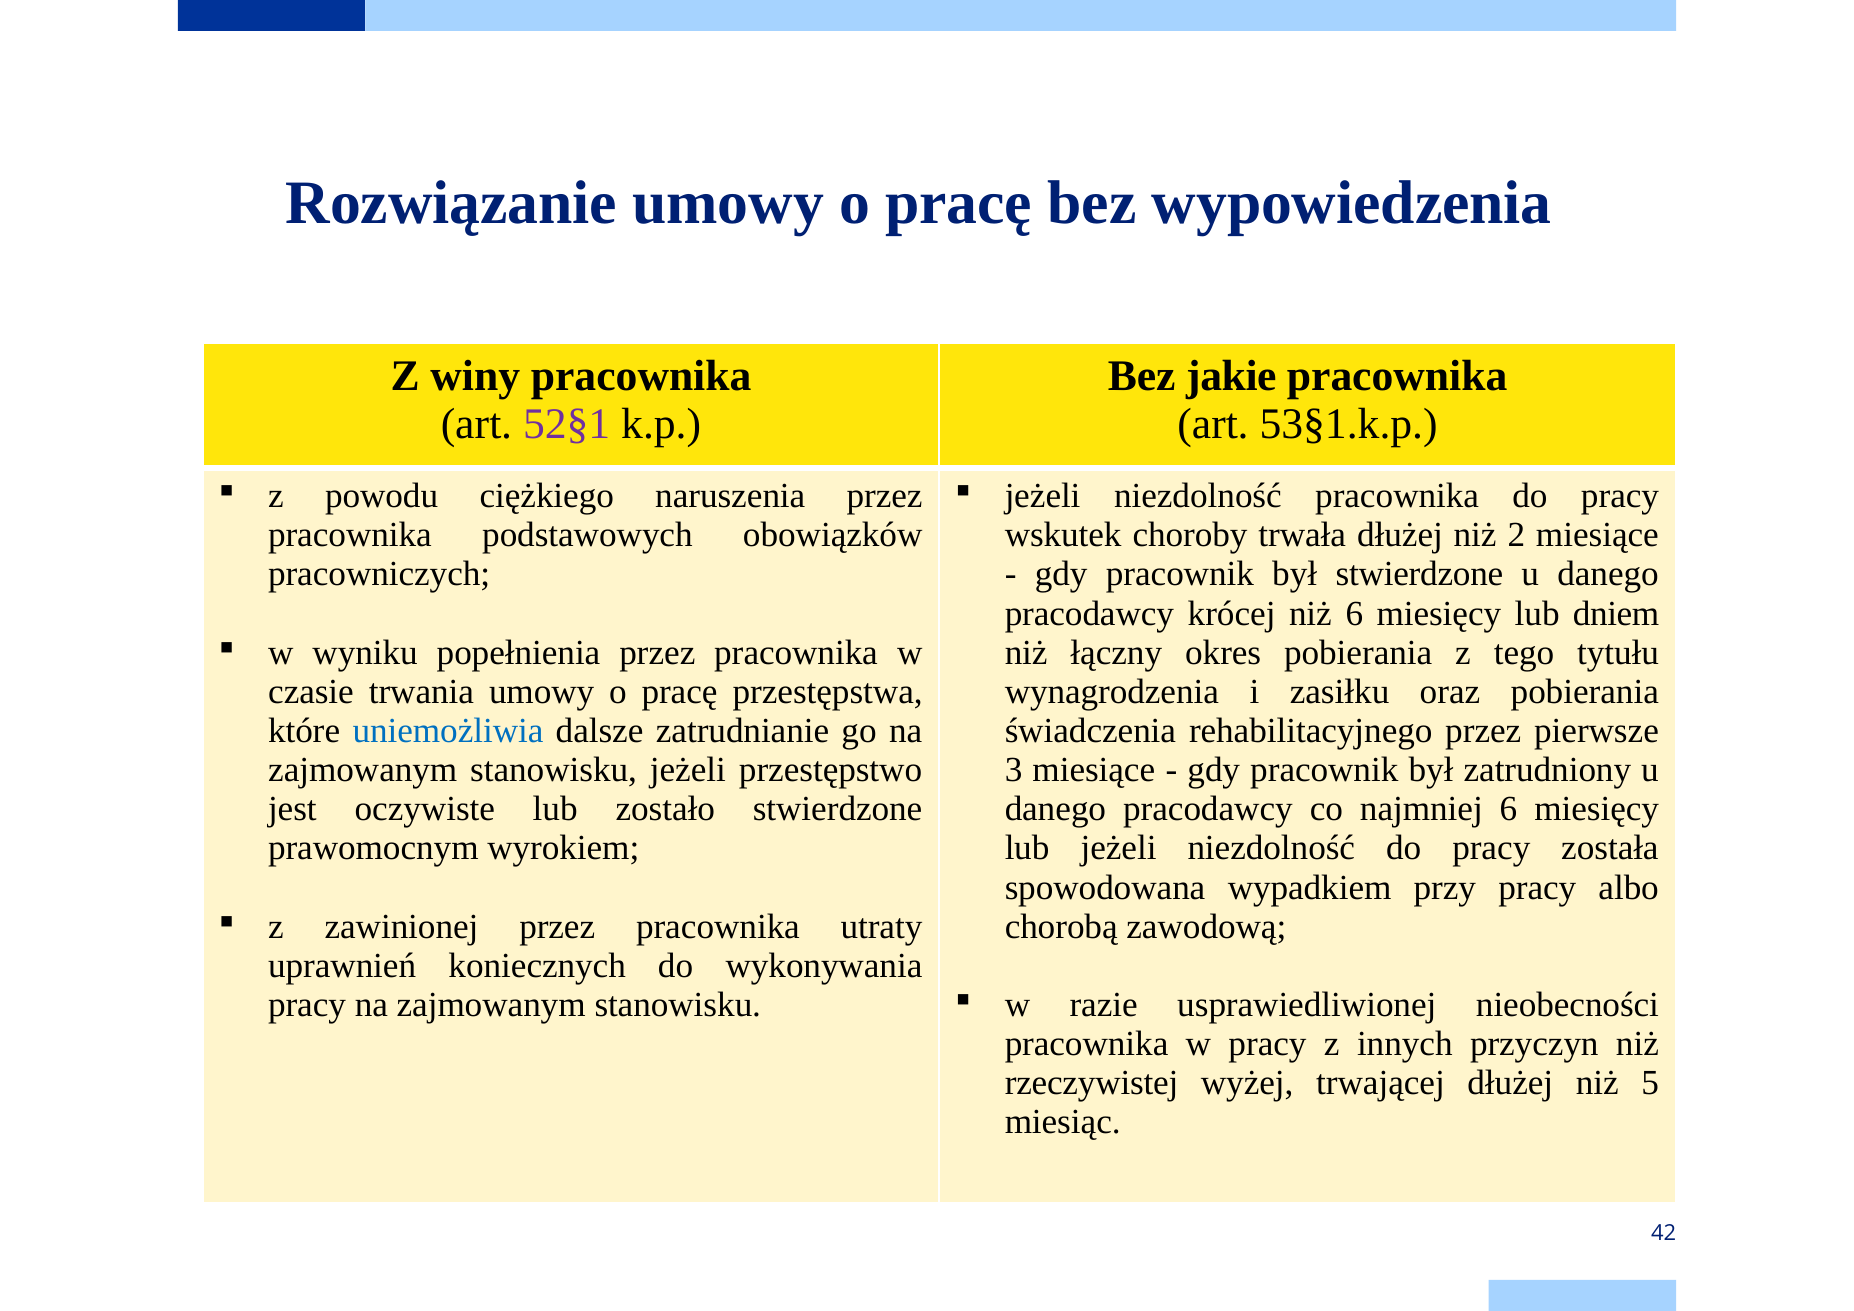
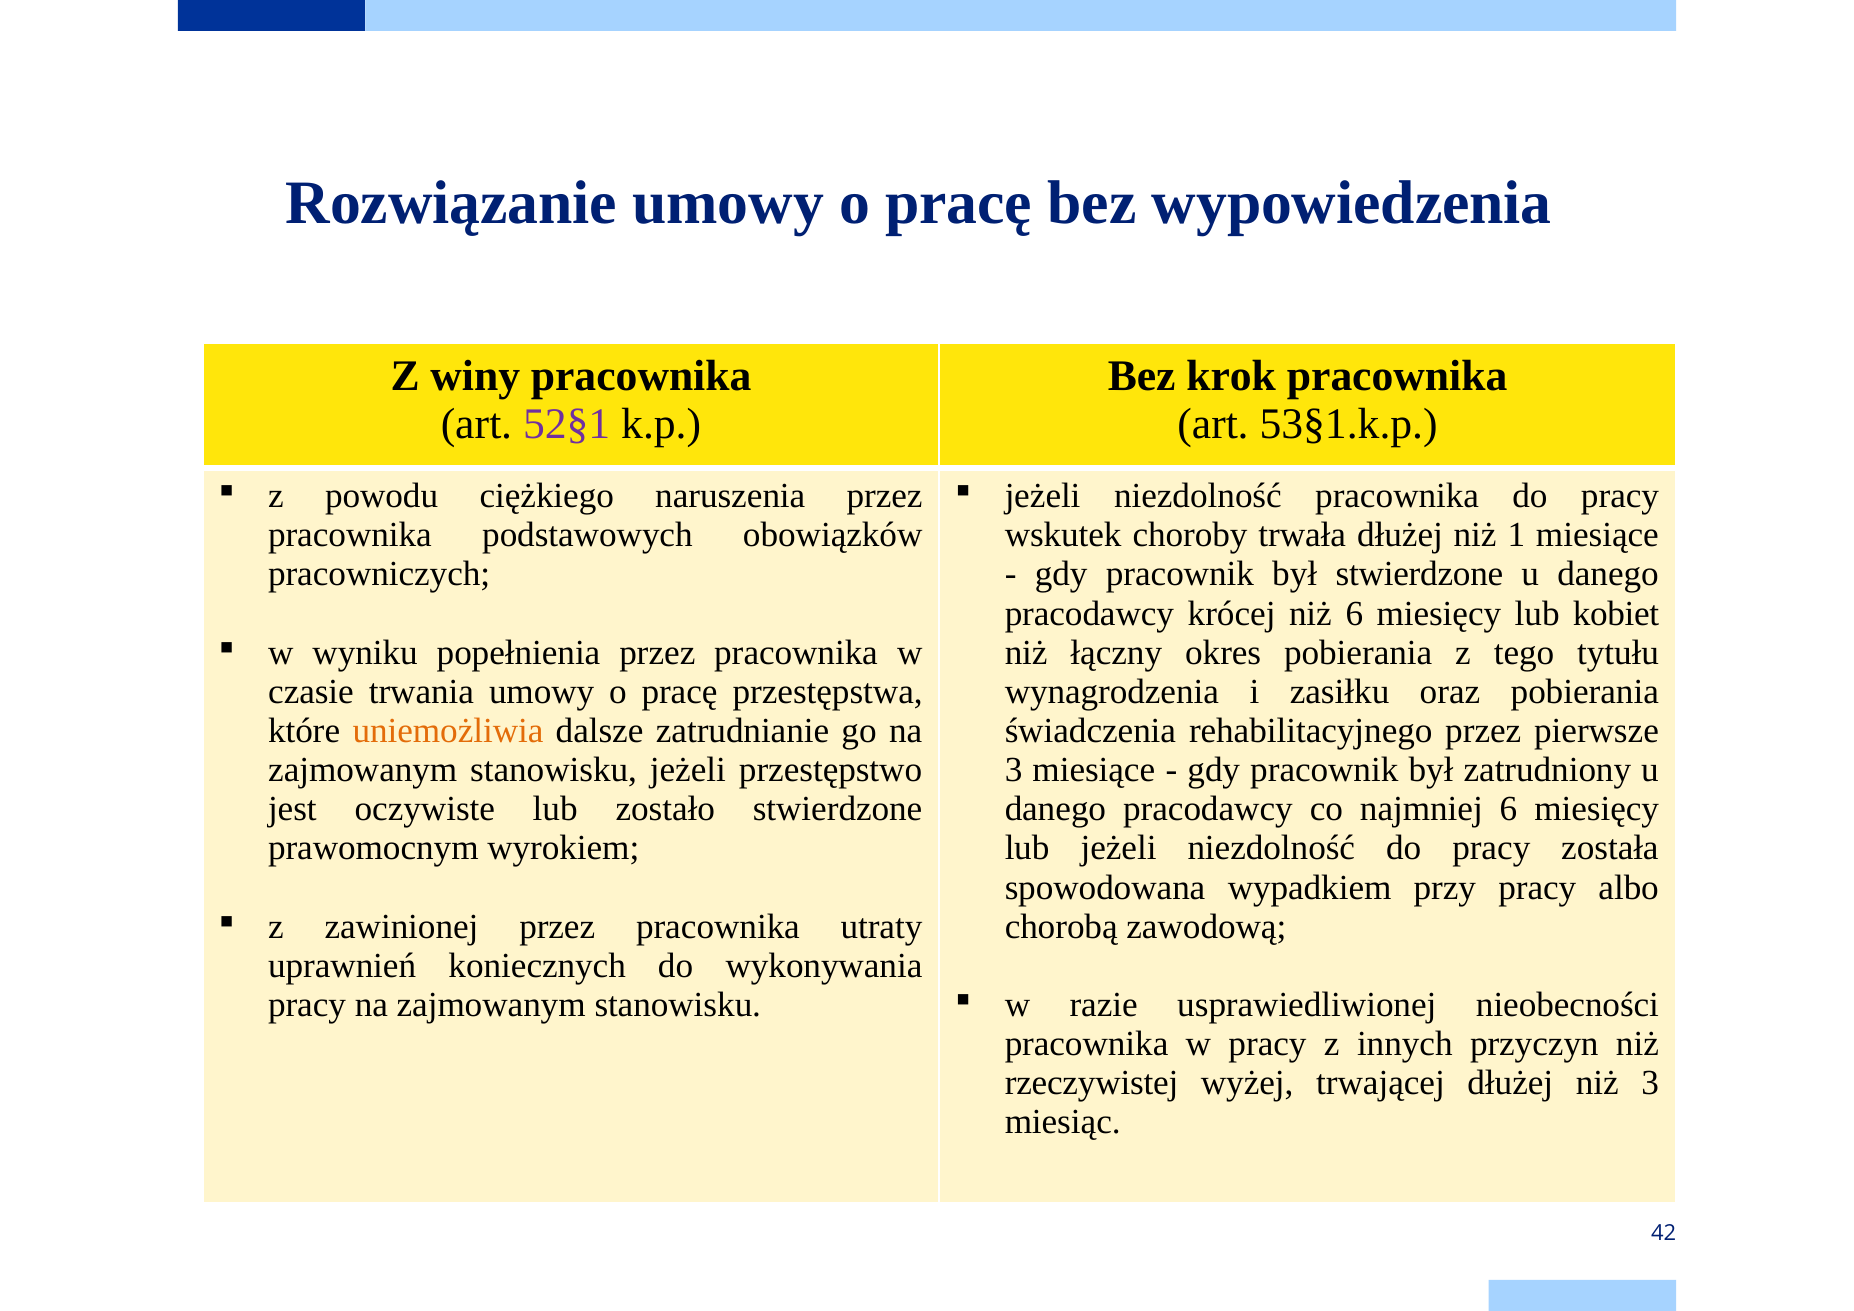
jakie: jakie -> krok
2: 2 -> 1
dniem: dniem -> kobiet
uniemożliwia colour: blue -> orange
niż 5: 5 -> 3
